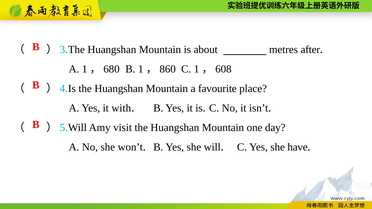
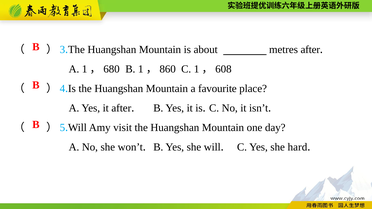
it with: with -> after
have: have -> hard
